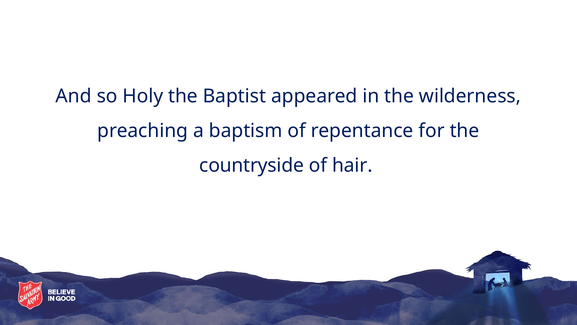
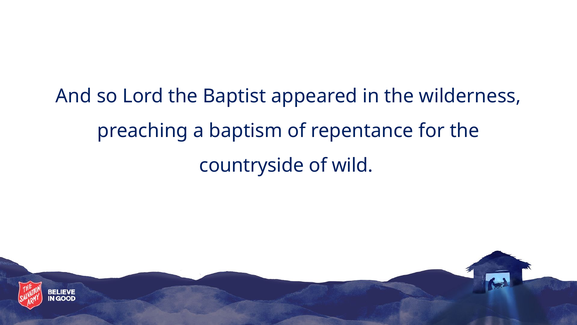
Holy: Holy -> Lord
hair: hair -> wild
